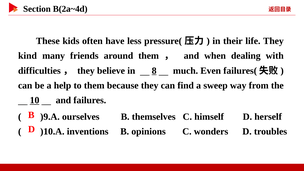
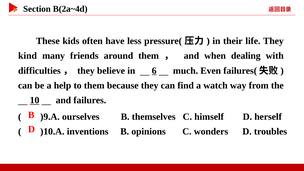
8: 8 -> 6
sweep: sweep -> watch
